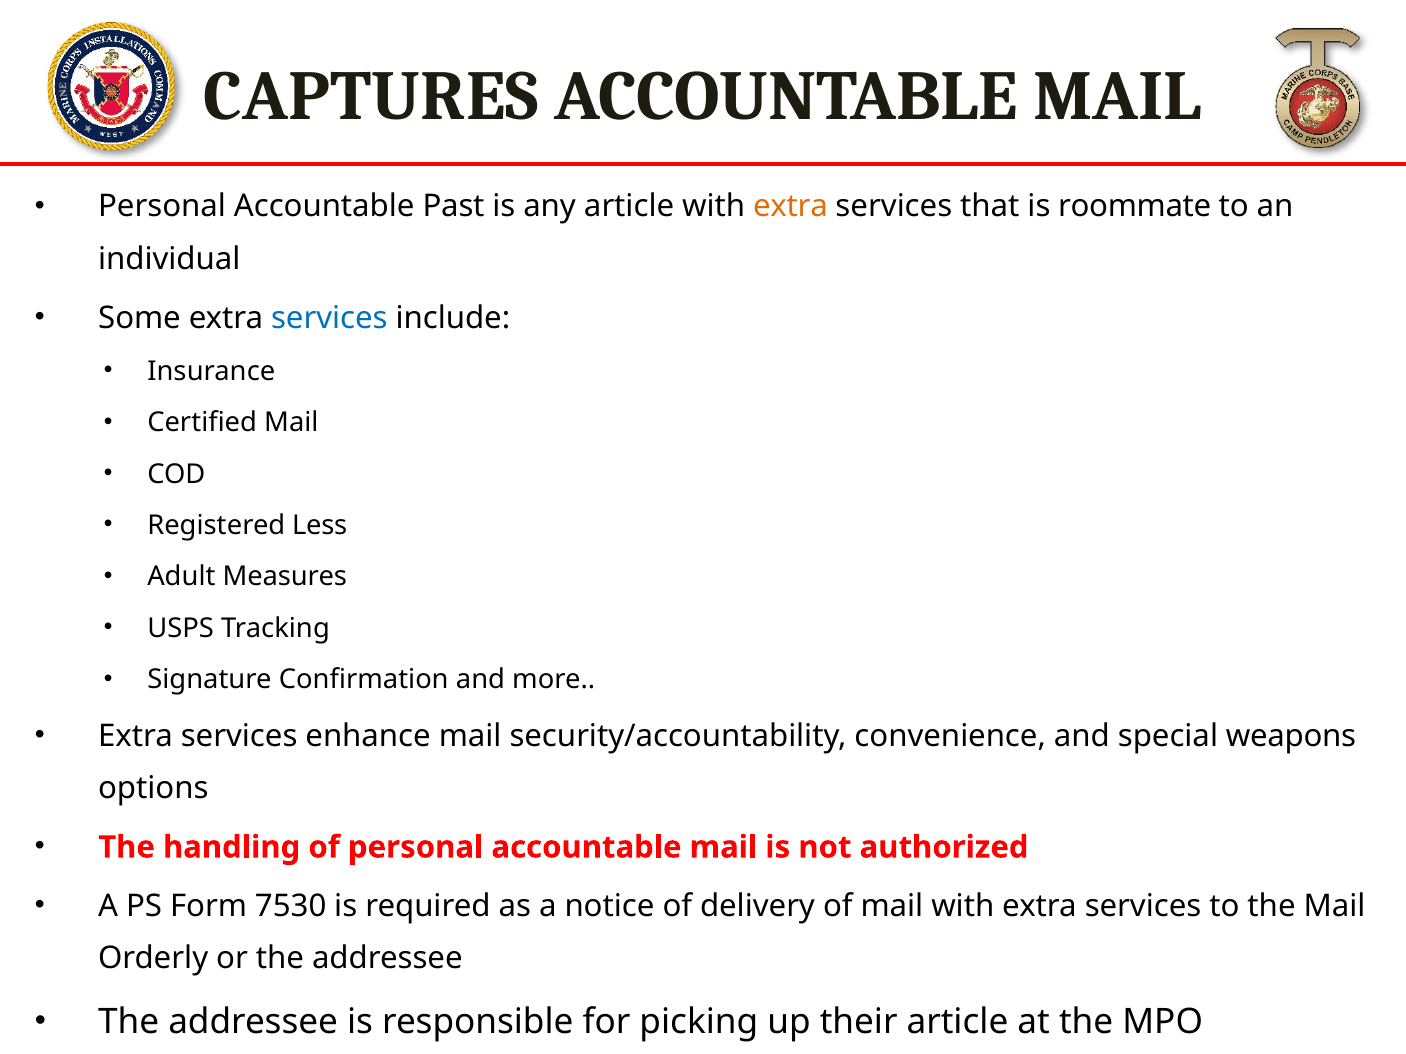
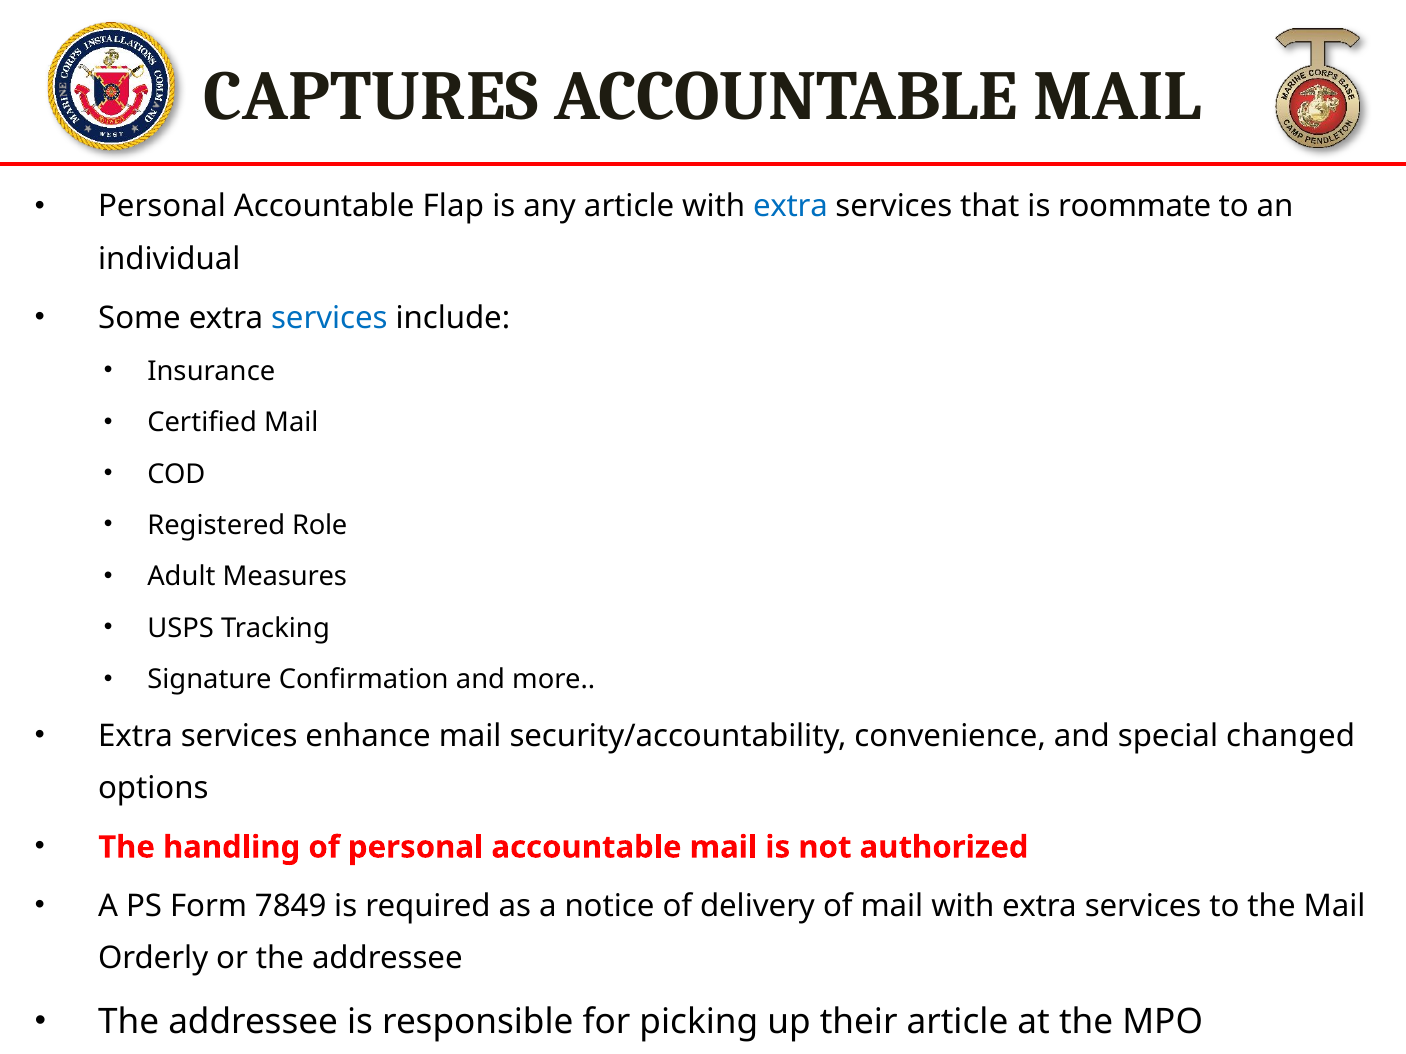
Past: Past -> Flap
extra at (790, 207) colour: orange -> blue
Less: Less -> Role
weapons: weapons -> changed
7530: 7530 -> 7849
